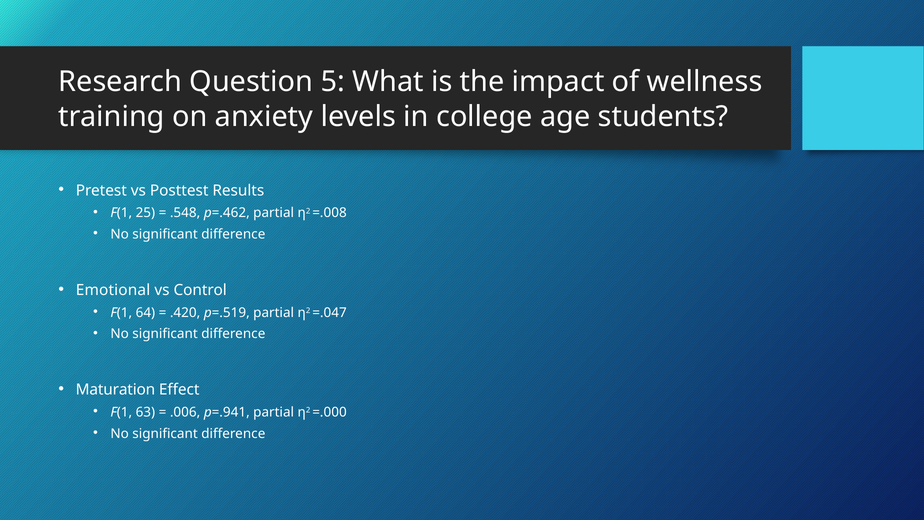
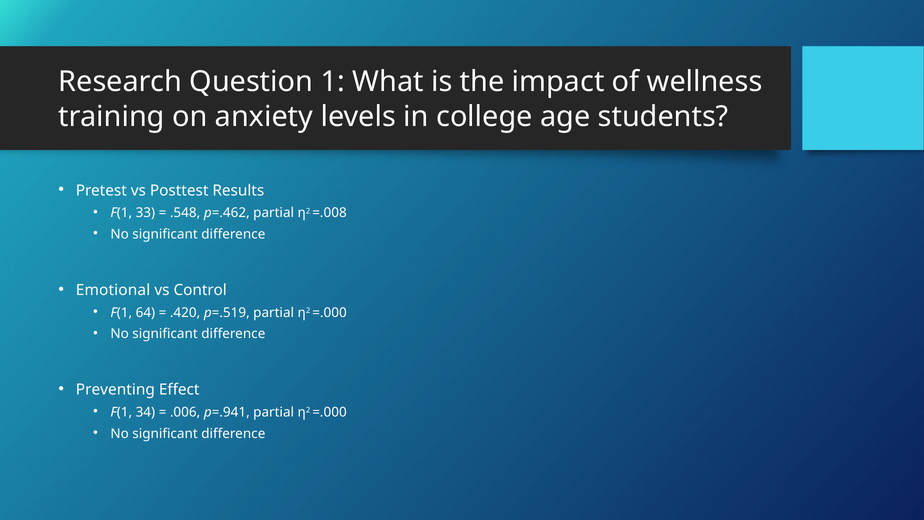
5: 5 -> 1
25: 25 -> 33
p=.519 partial η2 =.047: =.047 -> =.000
Maturation: Maturation -> Preventing
63: 63 -> 34
